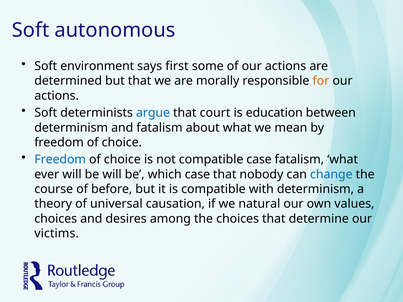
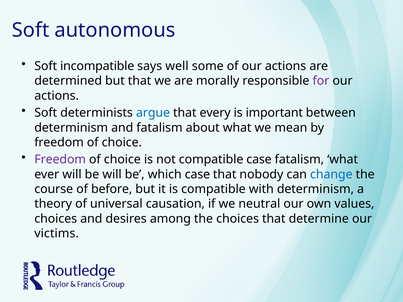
environment: environment -> incompatible
first: first -> well
for colour: orange -> purple
court: court -> every
education: education -> important
Freedom at (60, 160) colour: blue -> purple
natural: natural -> neutral
